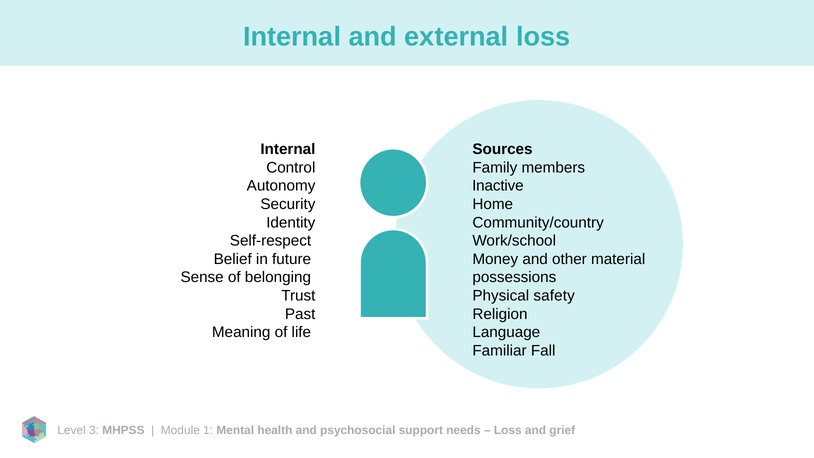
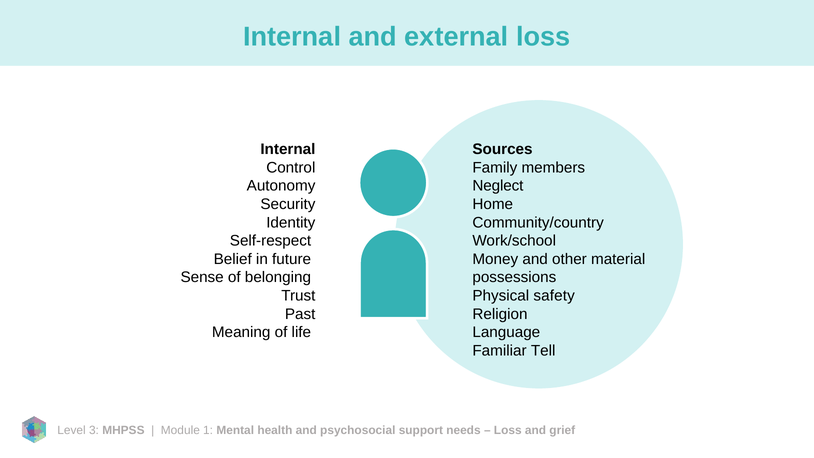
Inactive: Inactive -> Neglect
Fall: Fall -> Tell
